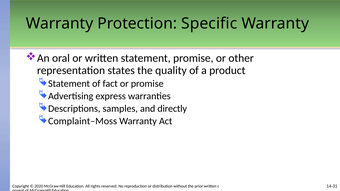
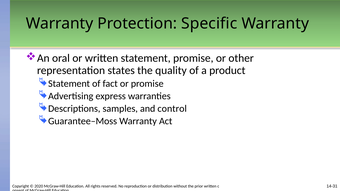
directly: directly -> control
Complaint–Moss: Complaint–Moss -> Guarantee–Moss
